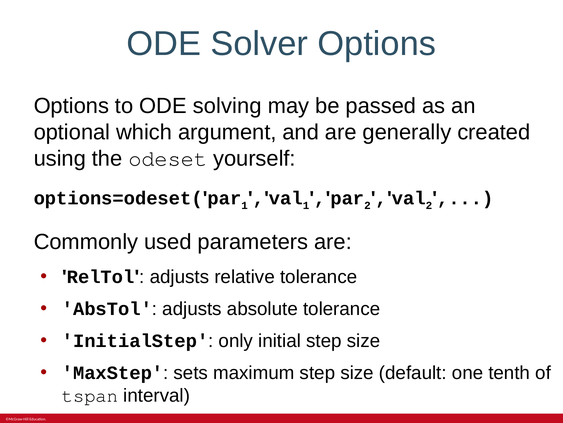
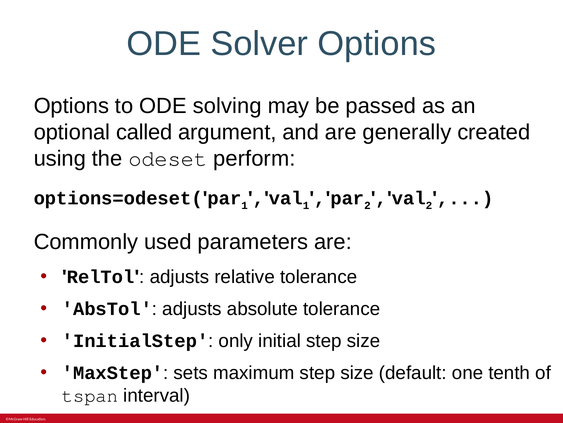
which: which -> called
yourself: yourself -> perform
